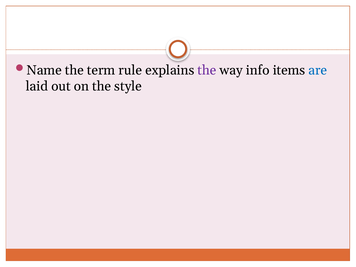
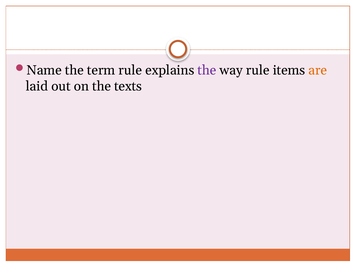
way info: info -> rule
are colour: blue -> orange
style: style -> texts
